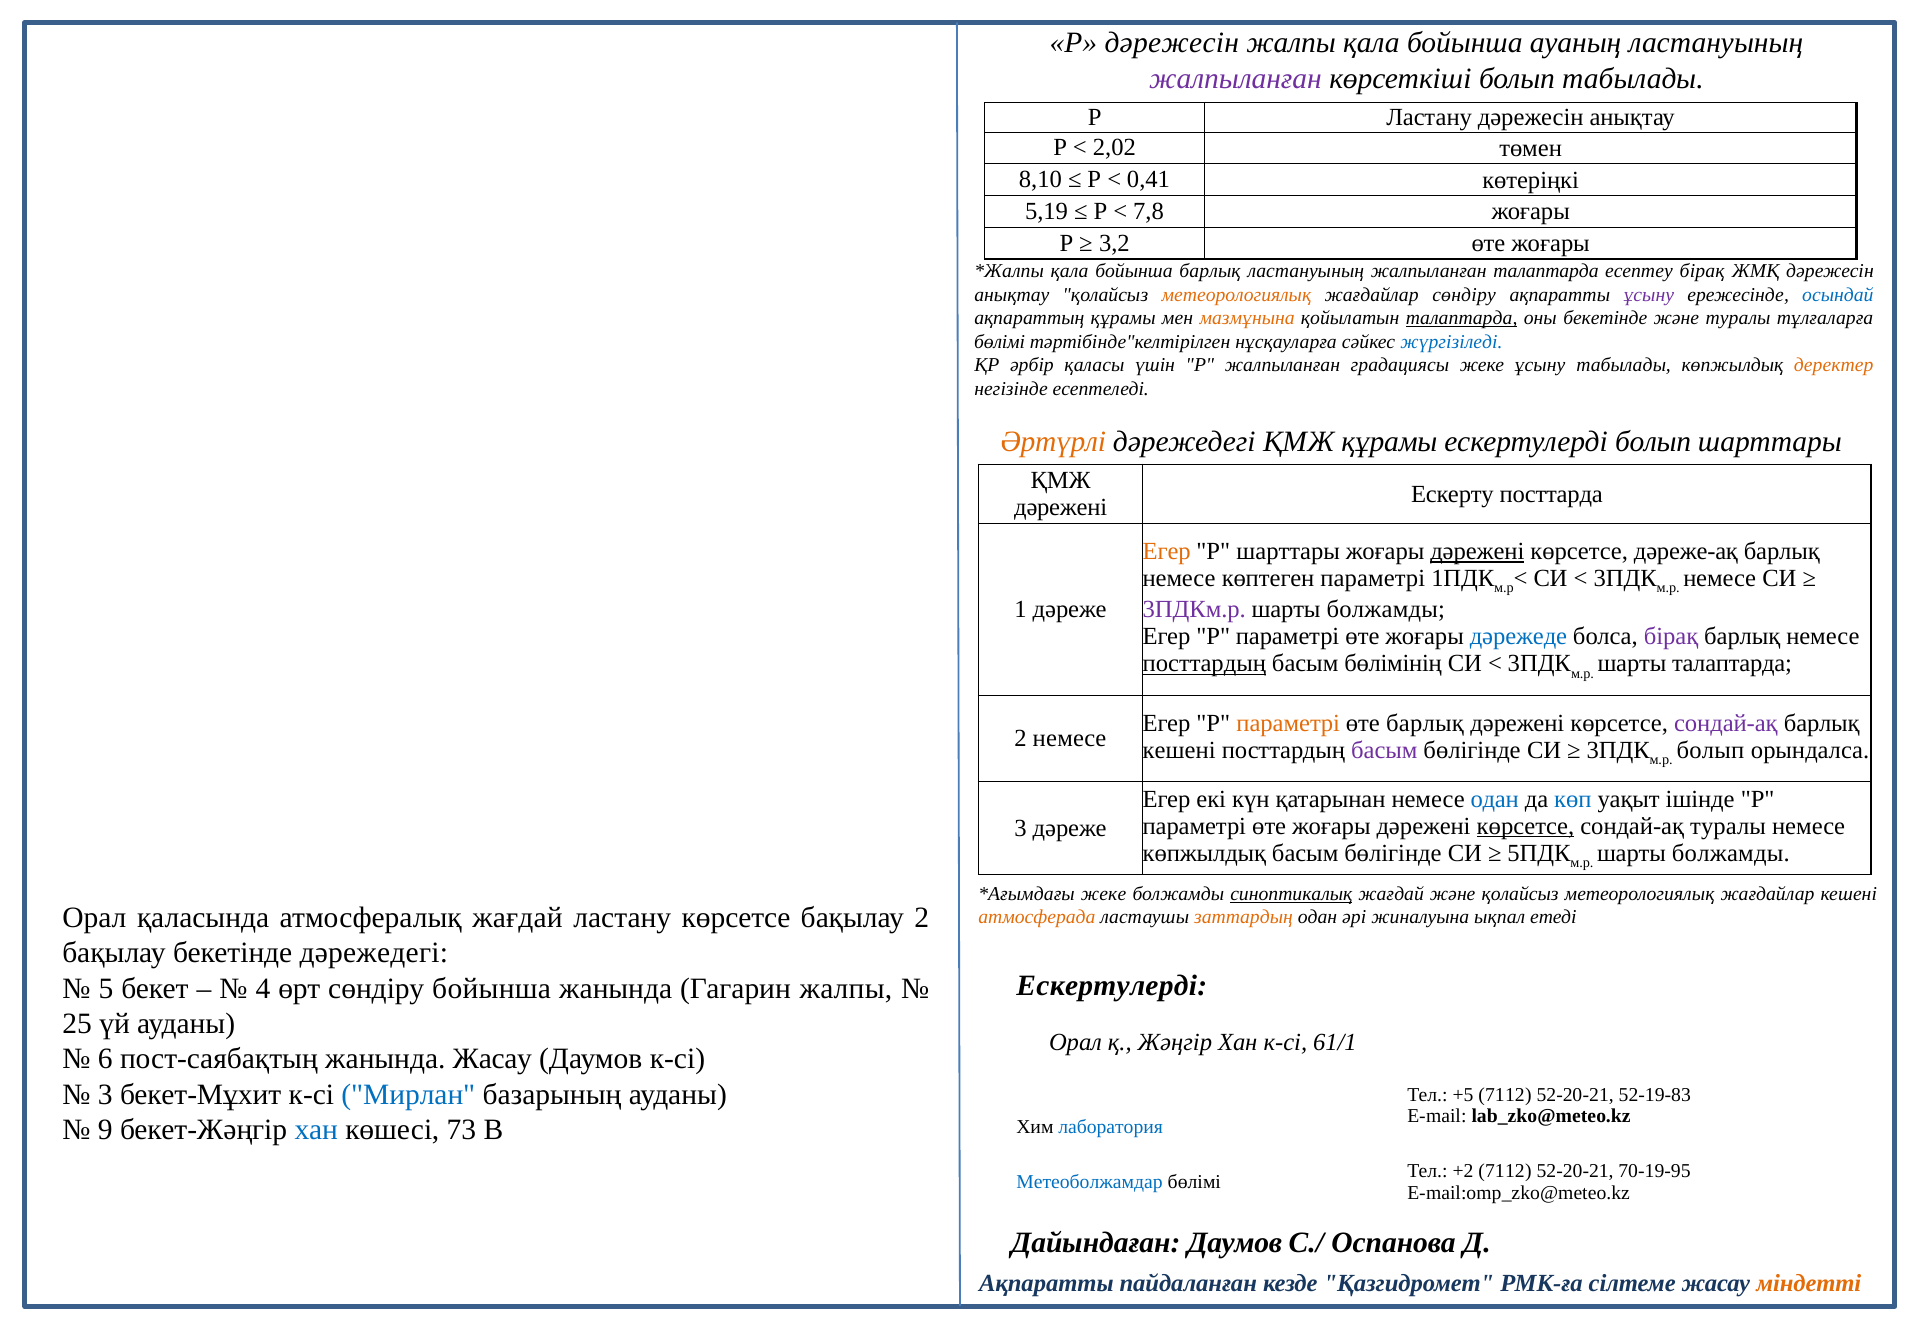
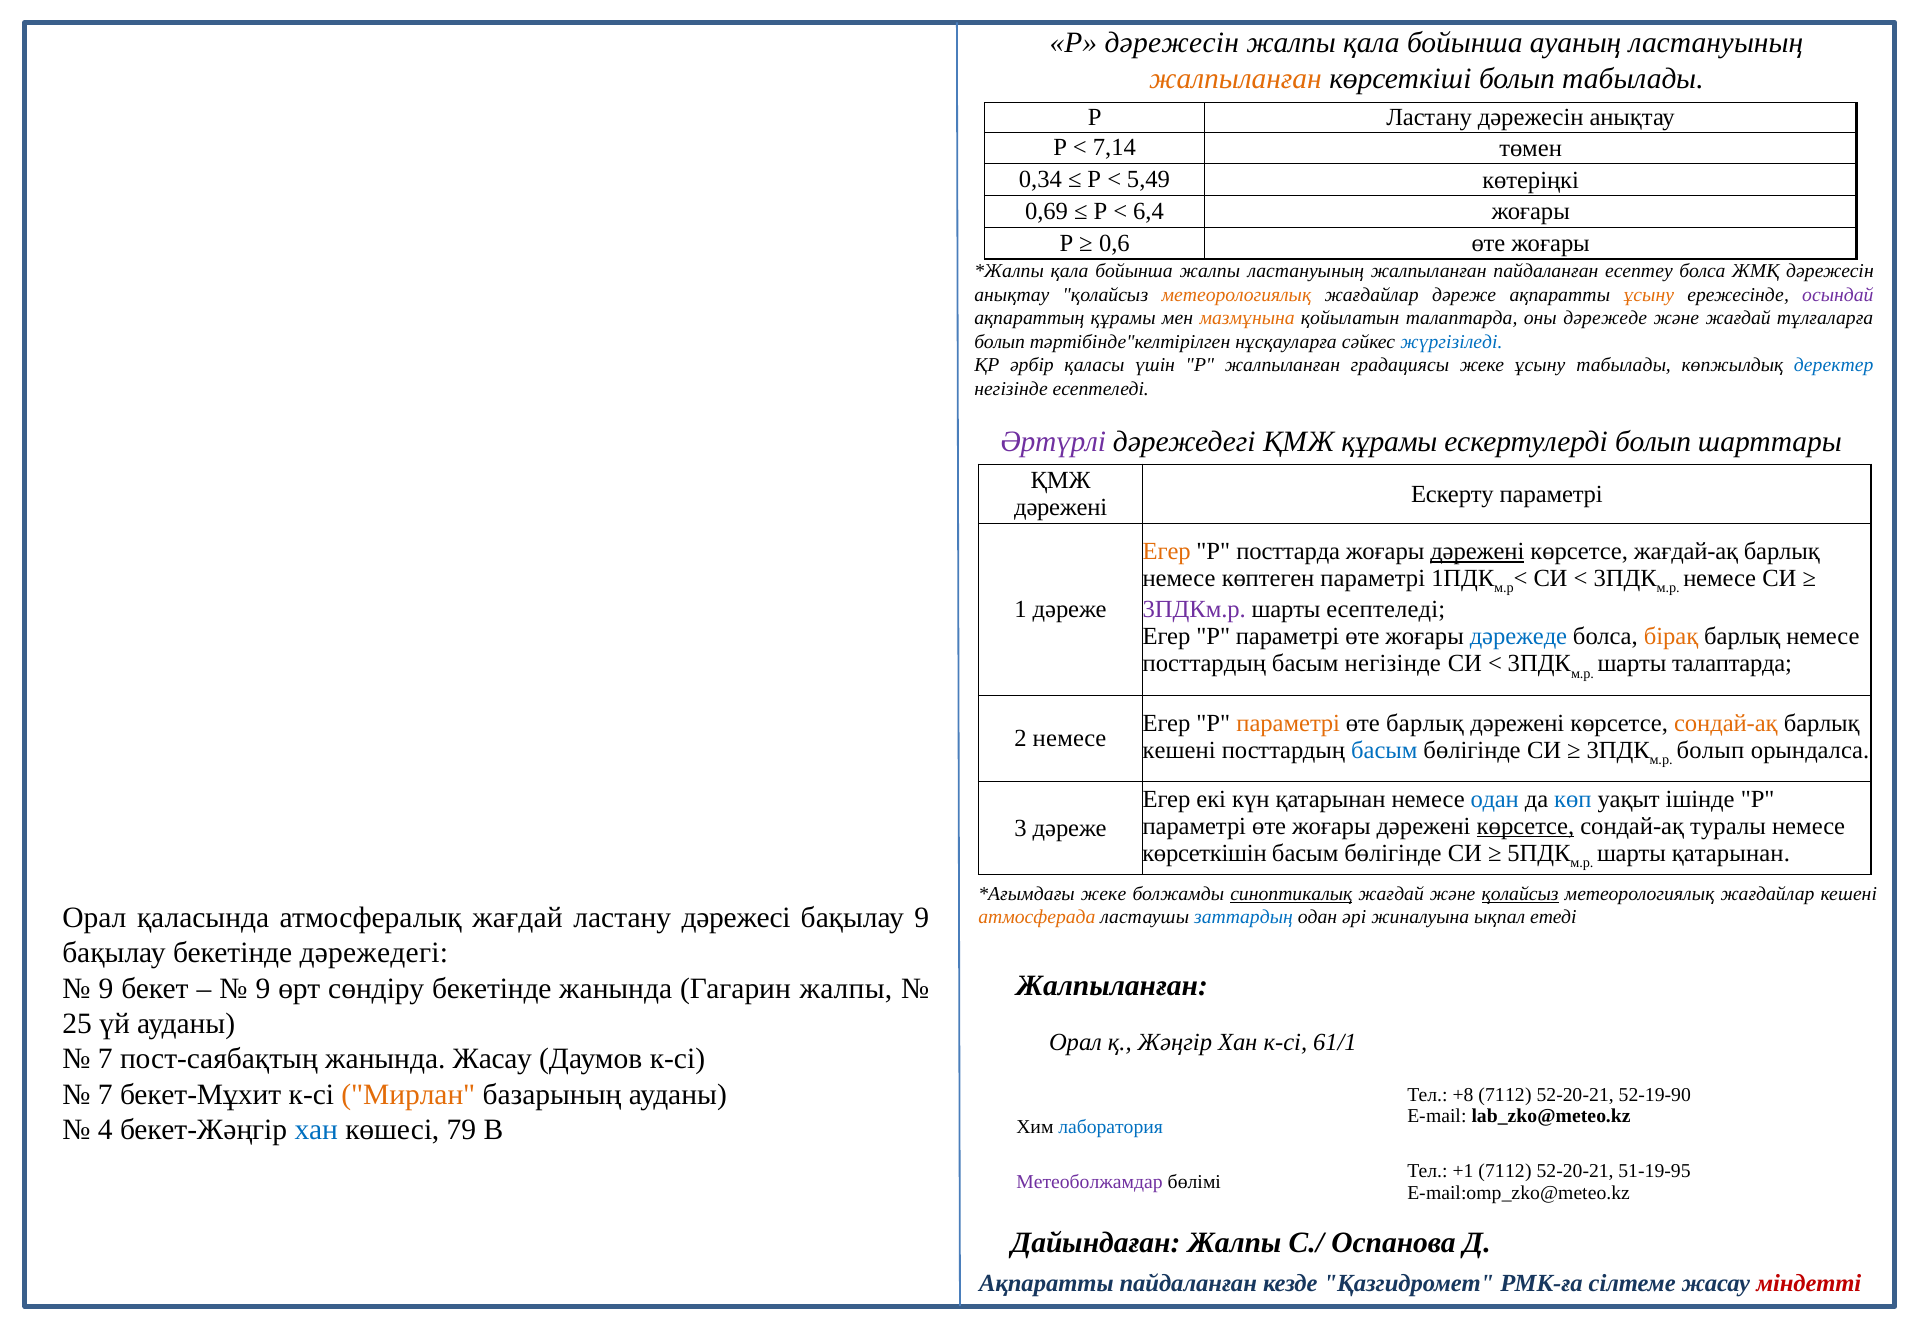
жалпыланған at (1236, 79) colour: purple -> orange
2,02: 2,02 -> 7,14
8,10: 8,10 -> 0,34
0,41: 0,41 -> 5,49
5,19: 5,19 -> 0,69
7,8: 7,8 -> 6,4
3,2: 3,2 -> 0,6
бойынша барлық: барлық -> жалпы
жалпыланған талаптарда: талаптарда -> пайдаланған
есептеу бірақ: бірақ -> болса
жағдайлар сөндіру: сөндіру -> дәреже
ұсыну at (1649, 295) colour: purple -> orange
осындай colour: blue -> purple
талаптарда at (1462, 318) underline: present -> none
оны бекетінде: бекетінде -> дәрежеде
және туралы: туралы -> жағдай
бөлімі at (1000, 342): бөлімі -> болып
деректер colour: orange -> blue
Әртүрлі colour: orange -> purple
Ескерту посттарда: посттарда -> параметрі
Р шарттары: шарттары -> посттарда
дәреже-ақ: дәреже-ақ -> жағдай-ақ
болжамды at (1386, 610): болжамды -> есептеледі
бірақ at (1671, 637) colour: purple -> orange
посттардың at (1204, 664) underline: present -> none
басым бөлімінің: бөлімінің -> негізінде
сондай-ақ at (1726, 723) colour: purple -> orange
басым at (1384, 750) colour: purple -> blue
көпжылдық at (1204, 853): көпжылдық -> көрсеткішін
болжамды at (1731, 853): болжамды -> қатарынан
қолайсыз at (1520, 894) underline: none -> present
ластану көрсетсе: көрсетсе -> дәрежесі
бақылау 2: 2 -> 9
заттардың colour: orange -> blue
Ескертулерді at (1112, 986): Ескертулерді -> Жалпыланған
5 at (106, 988): 5 -> 9
4 at (263, 988): 4 -> 9
сөндіру бойынша: бойынша -> бекетінде
6 at (105, 1059): 6 -> 7
3 at (105, 1095): 3 -> 7
Мирлан colour: blue -> orange
+5: +5 -> +8
52-19-83: 52-19-83 -> 52-19-90
9: 9 -> 4
73: 73 -> 79
+2: +2 -> +1
70-19-95: 70-19-95 -> 51-19-95
Метеоболжамдар colour: blue -> purple
Дайындаған Даумов: Даумов -> Жалпы
міндетті colour: orange -> red
